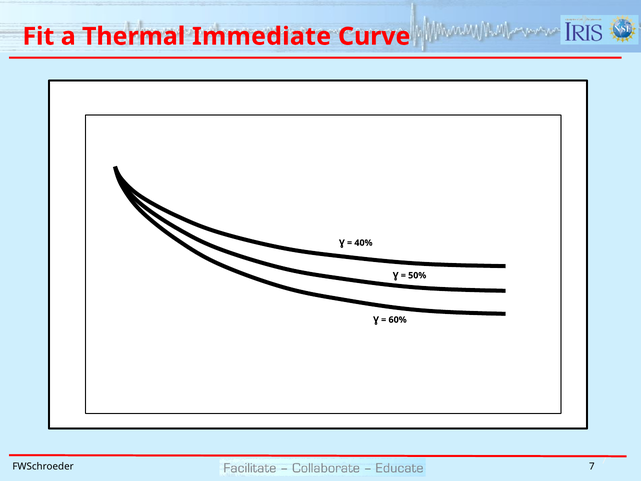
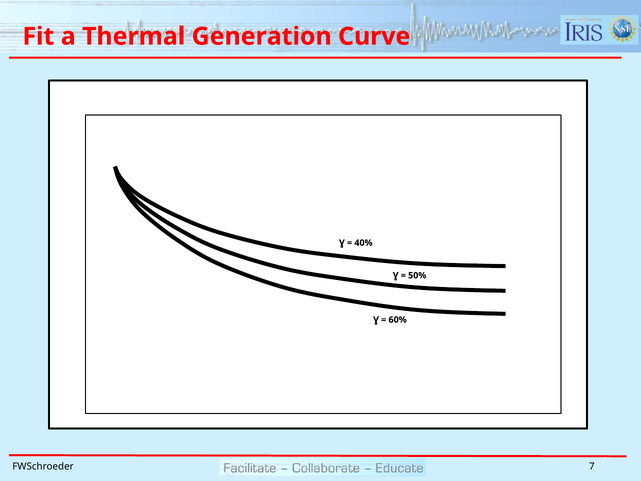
Immediate: Immediate -> Generation
